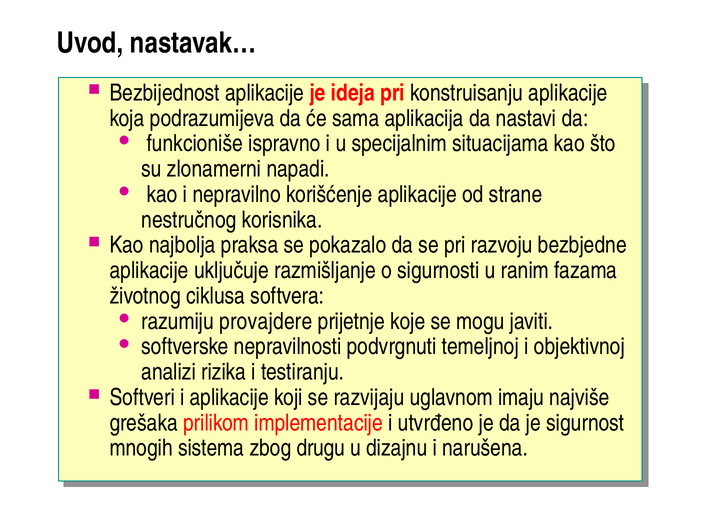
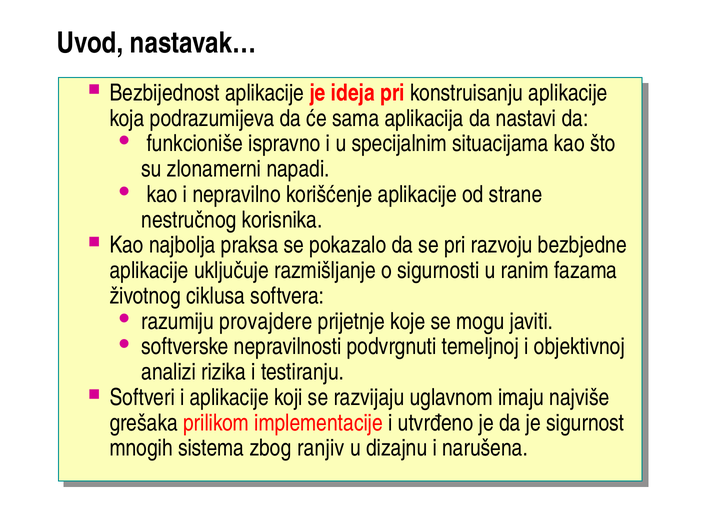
drugu: drugu -> ranjiv
